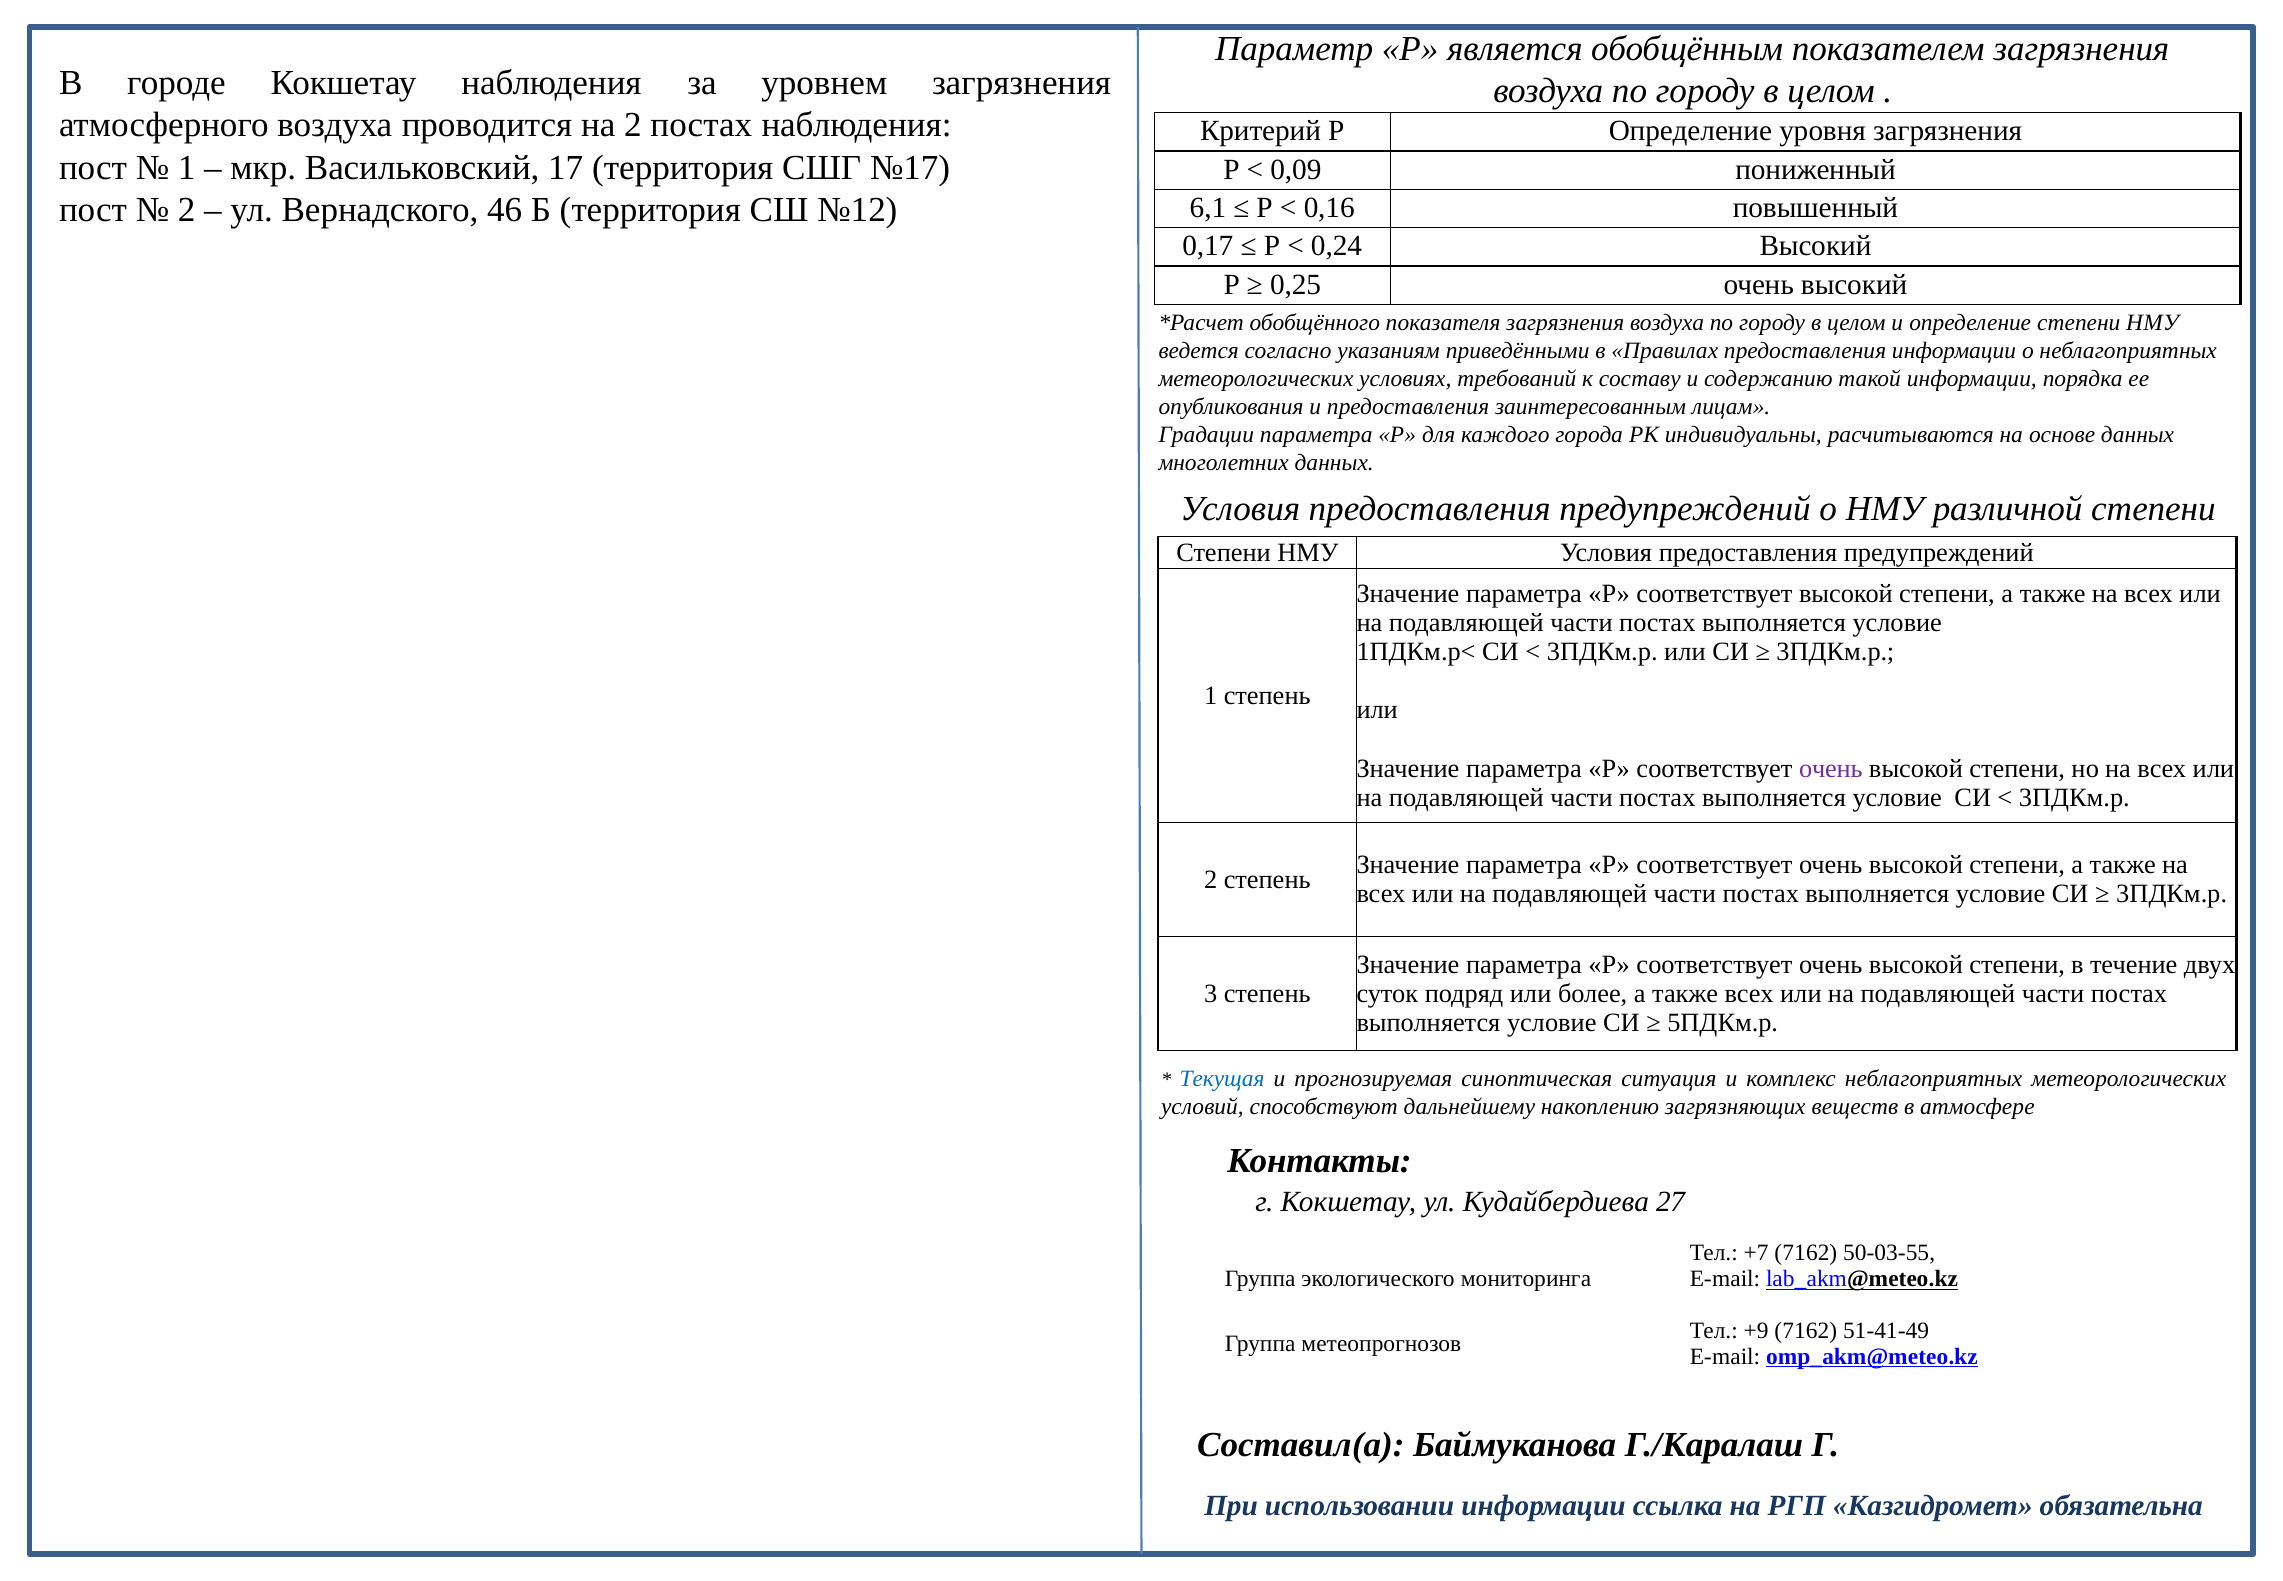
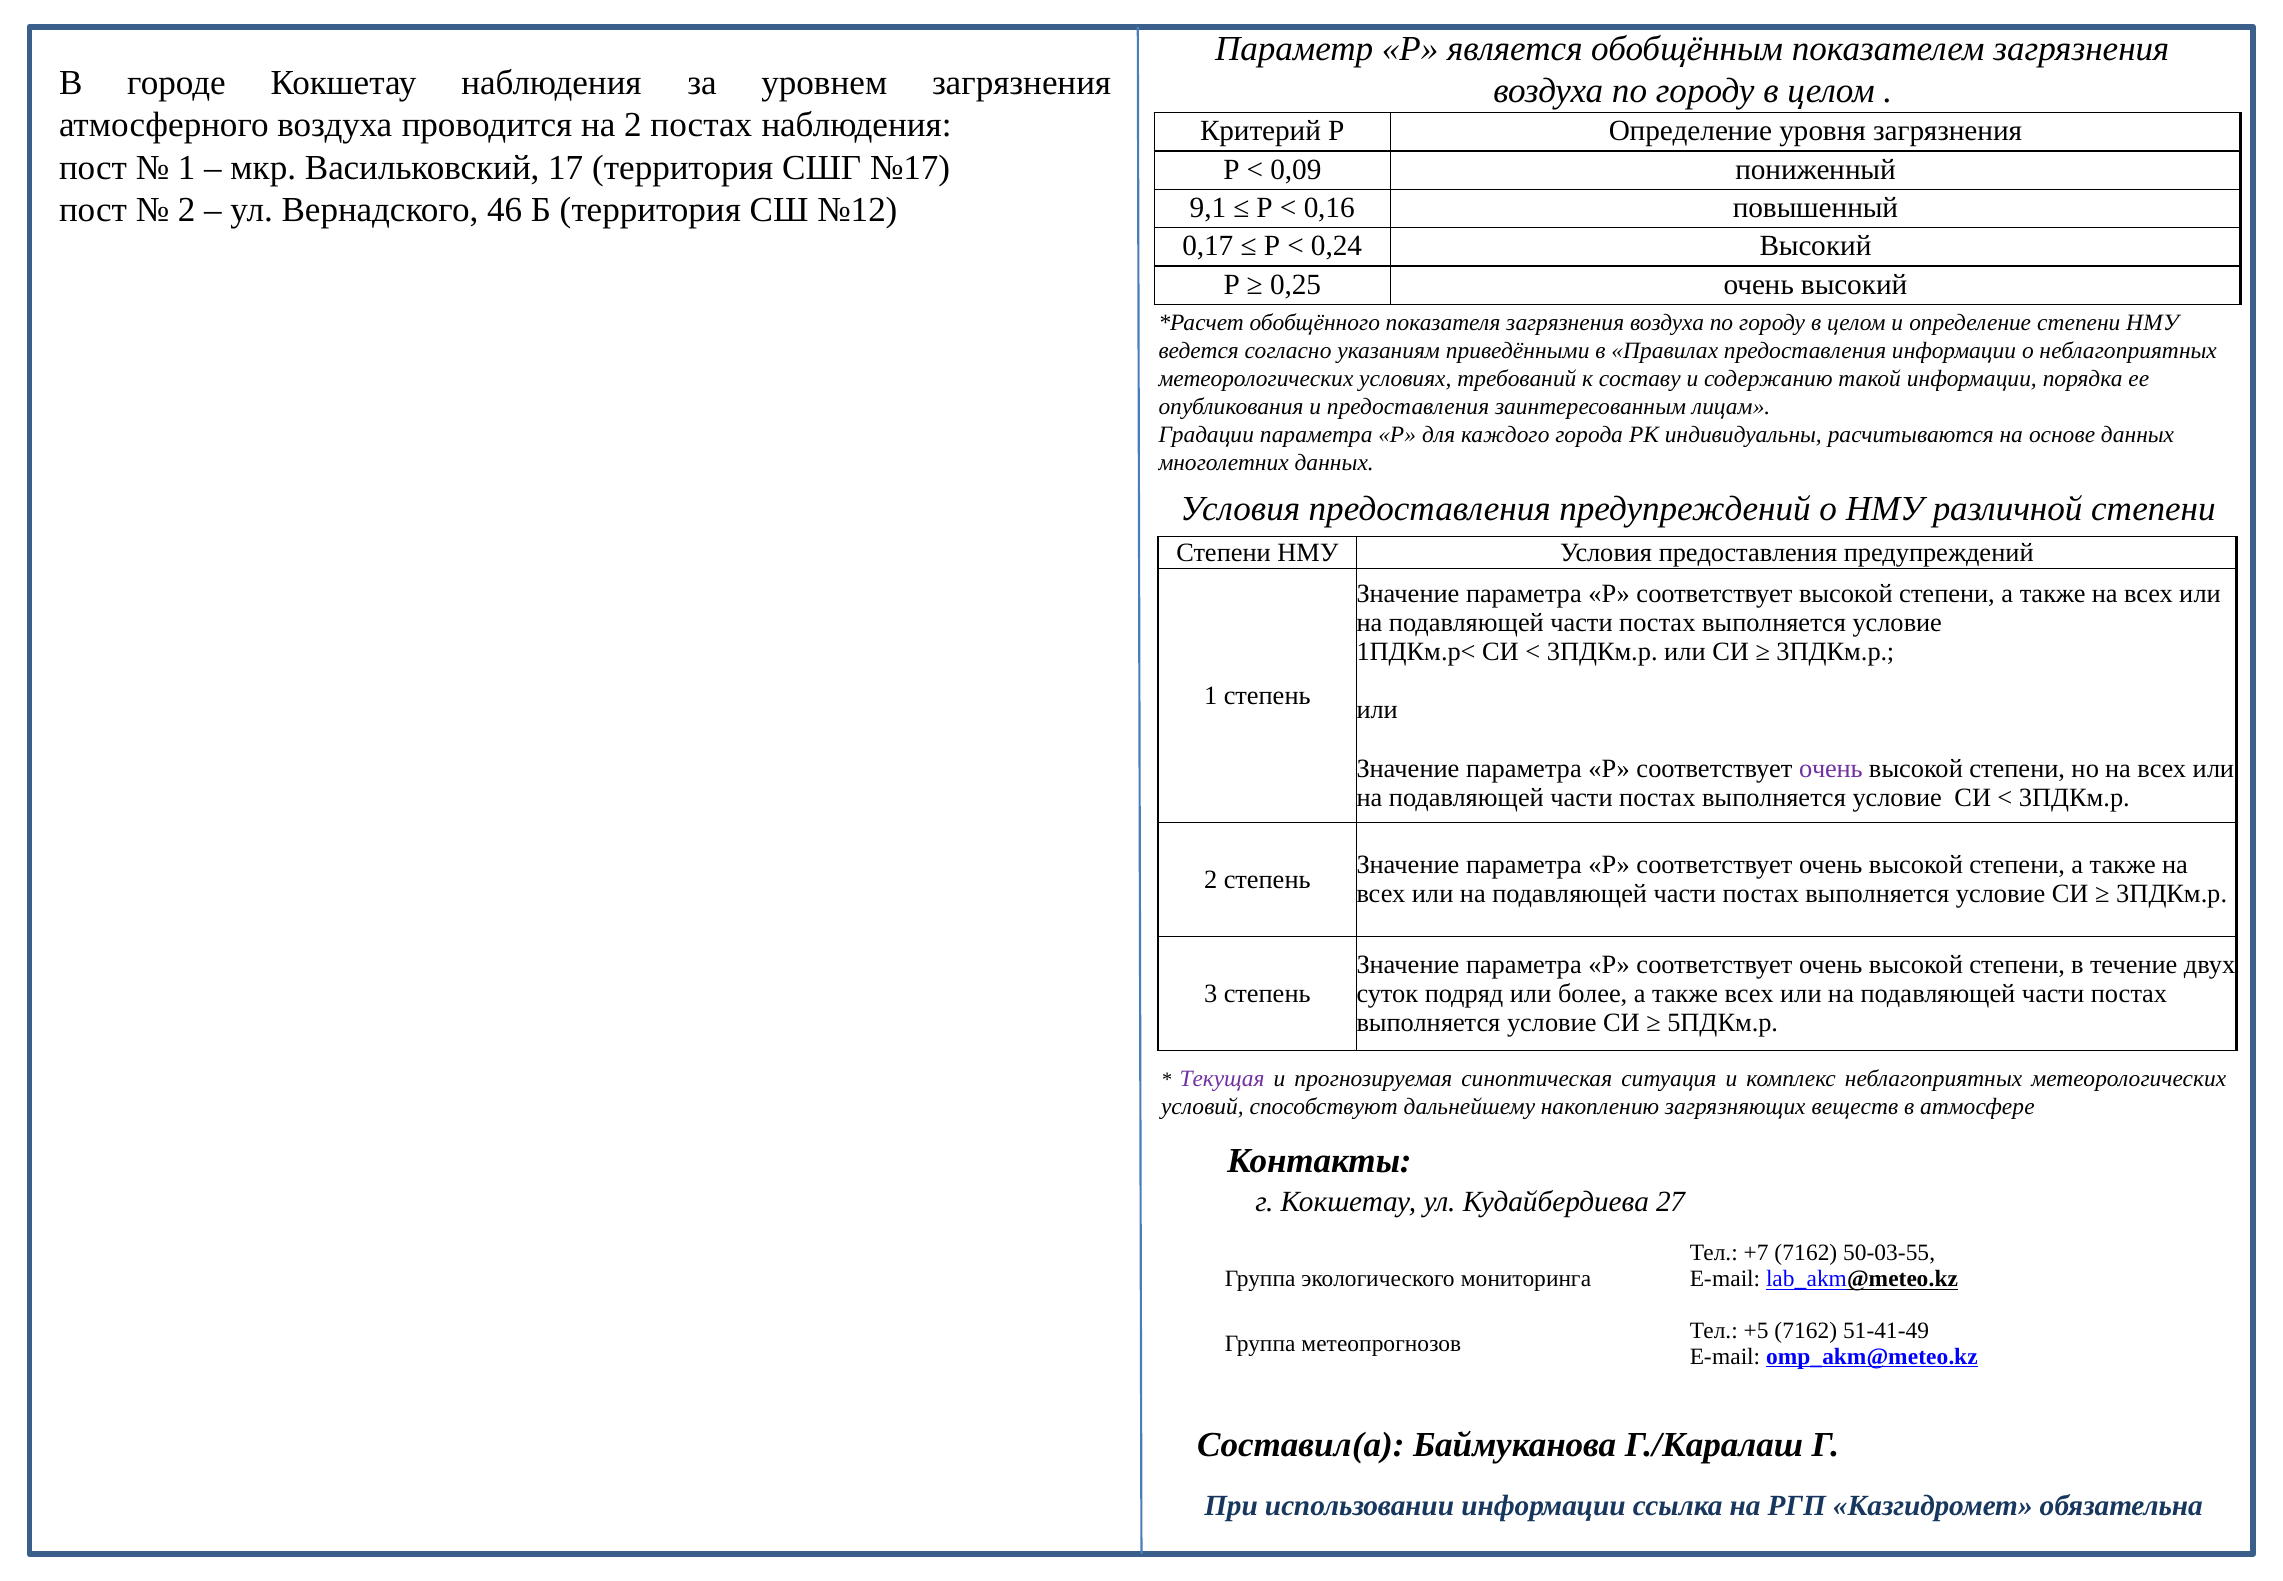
6,1: 6,1 -> 9,1
Текущая colour: blue -> purple
+9: +9 -> +5
